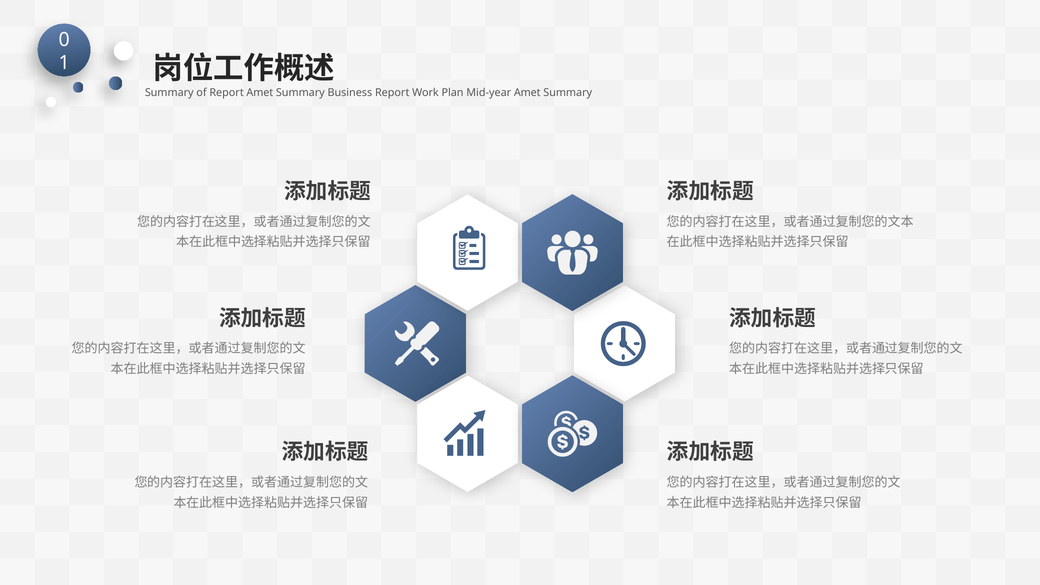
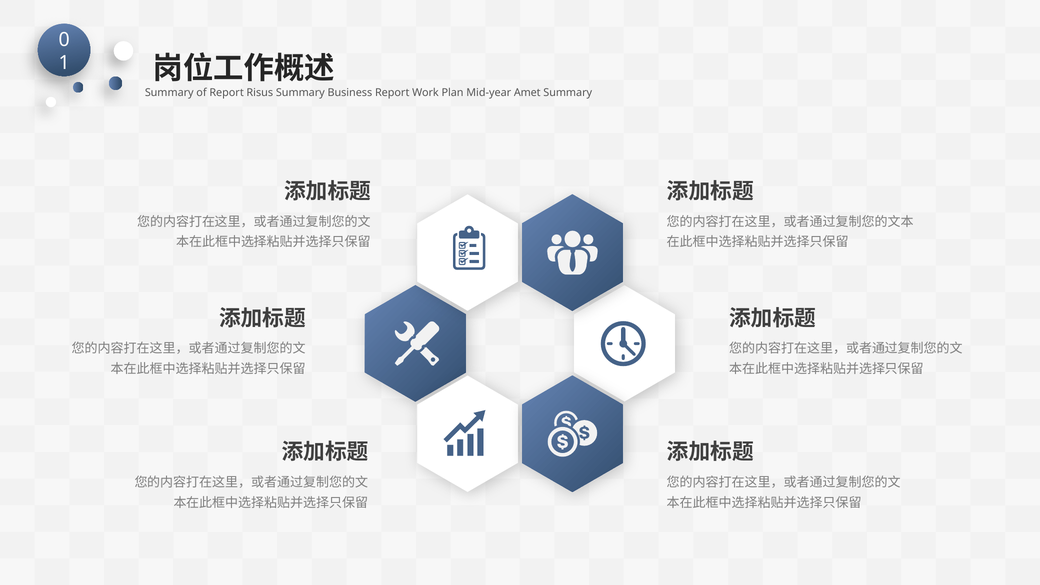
Report Amet: Amet -> Risus
